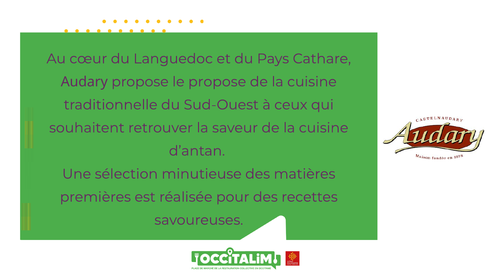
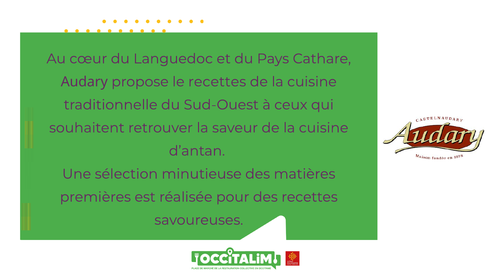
le propose: propose -> recettes
